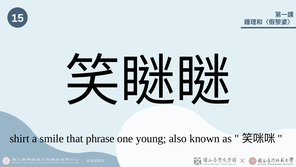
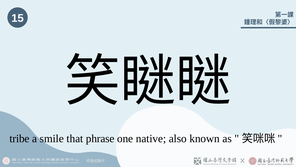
shirt: shirt -> tribe
young: young -> native
